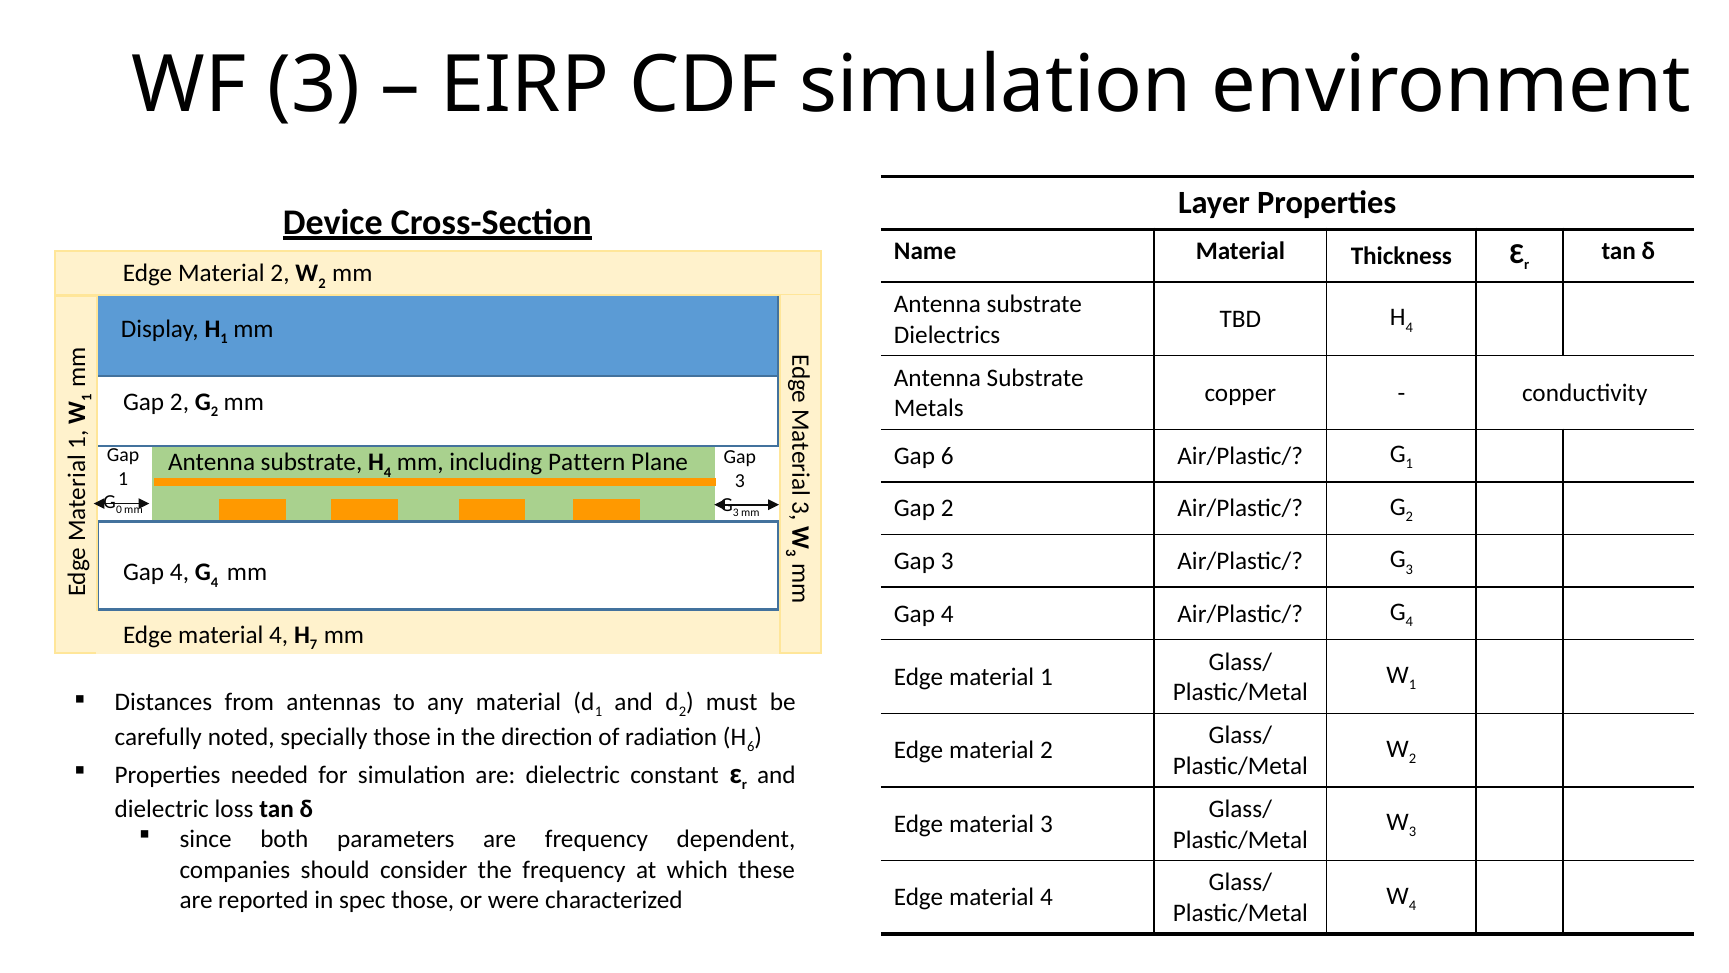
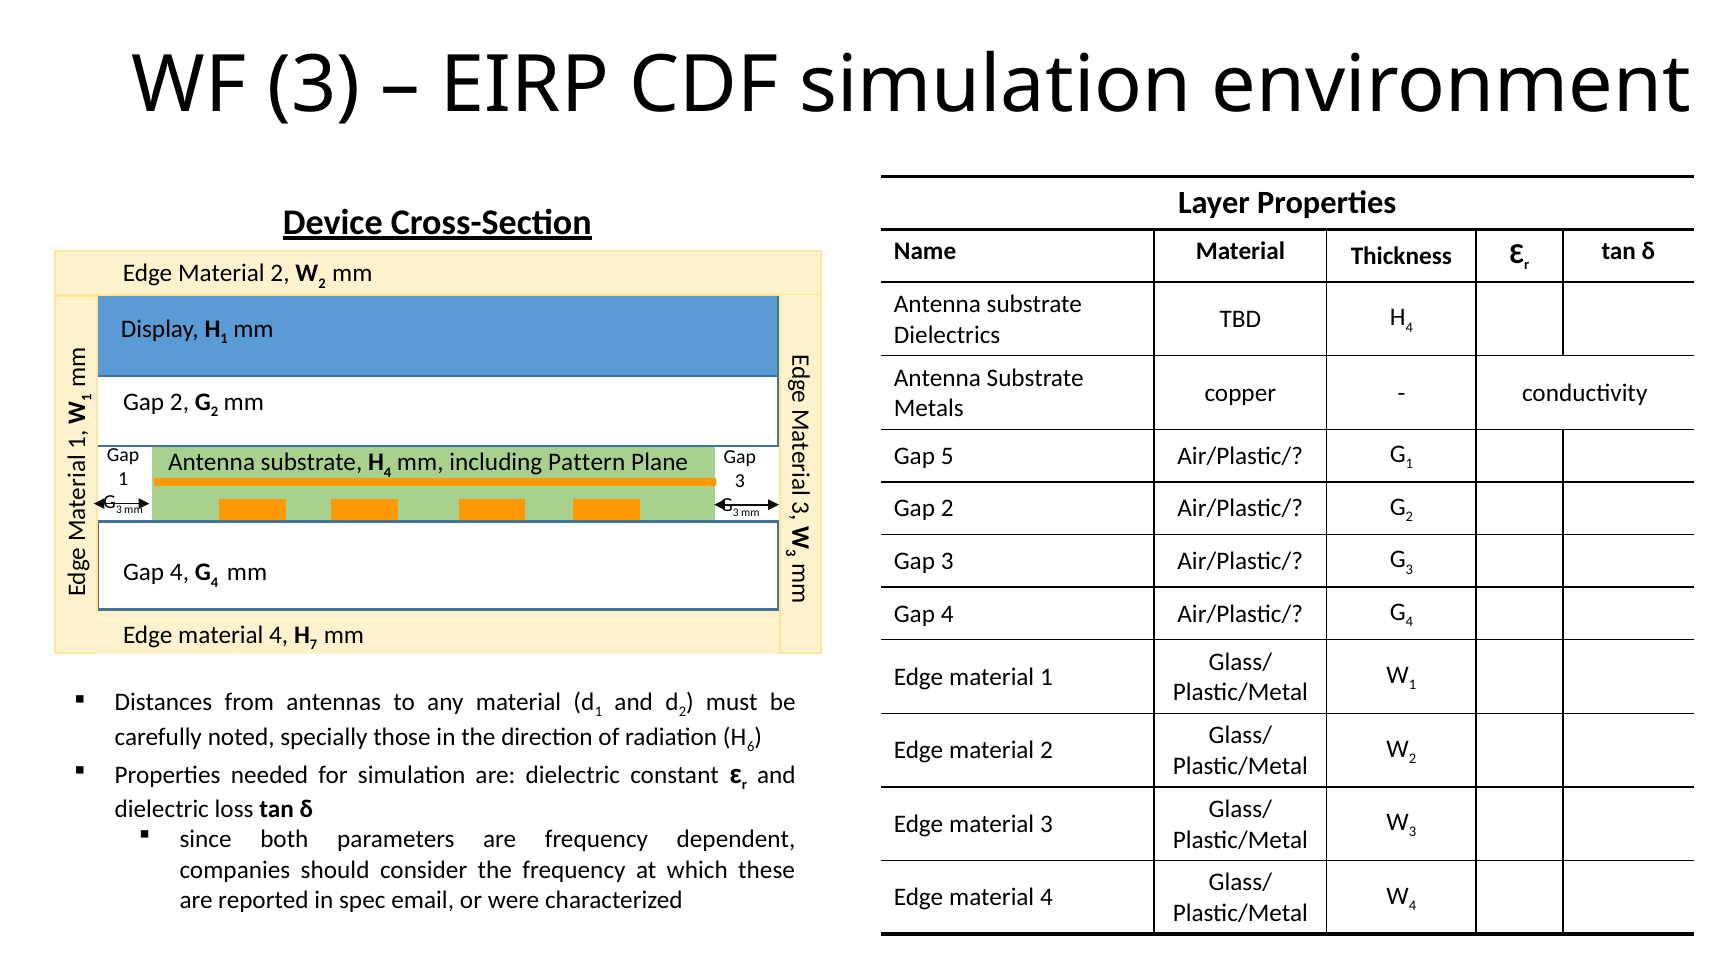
Gap 6: 6 -> 5
0 at (119, 510): 0 -> 3
spec those: those -> email
